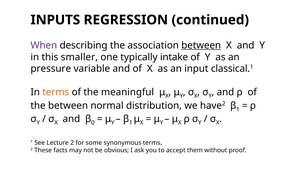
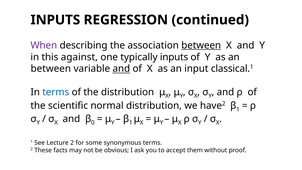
smaller: smaller -> against
typically intake: intake -> inputs
pressure at (51, 69): pressure -> between
and at (121, 69) underline: none -> present
terms at (56, 92) colour: orange -> blue
the meaningful: meaningful -> distribution
the between: between -> scientific
